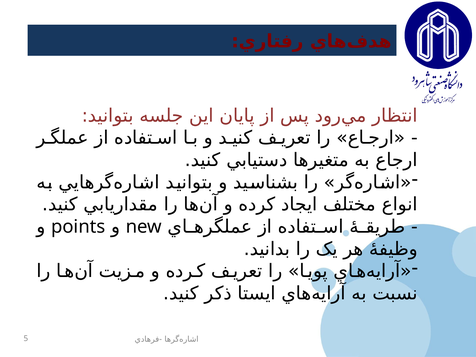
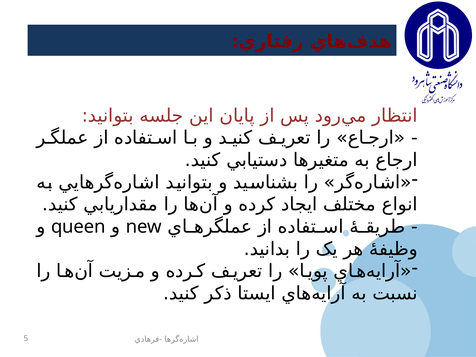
points: points -> queen
